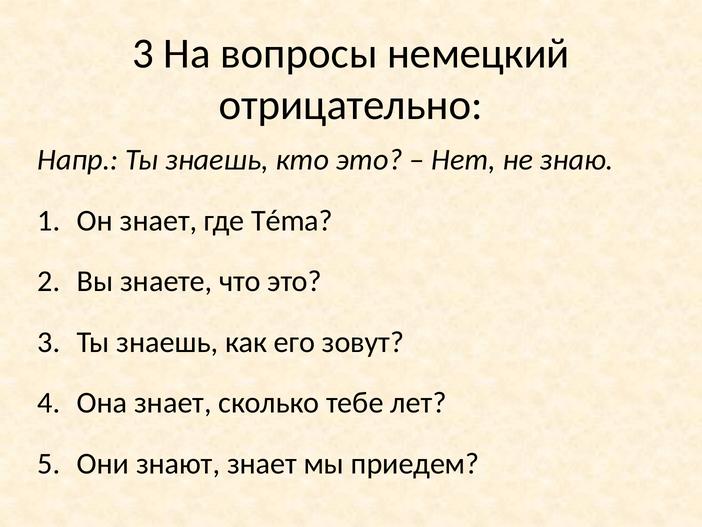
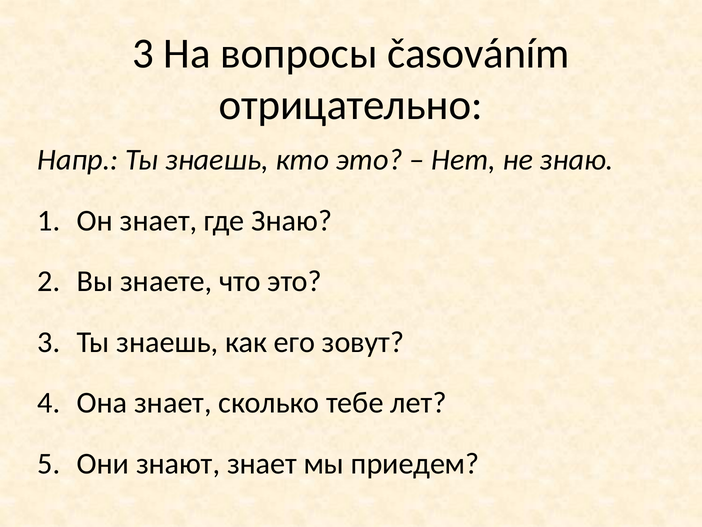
немецкий: немецкий -> časováním
где Téma: Téma -> Знаю
